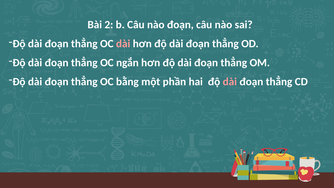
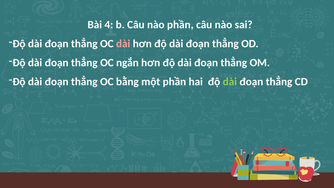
2: 2 -> 4
nào đoạn: đoạn -> phần
dài at (230, 82) colour: pink -> light green
